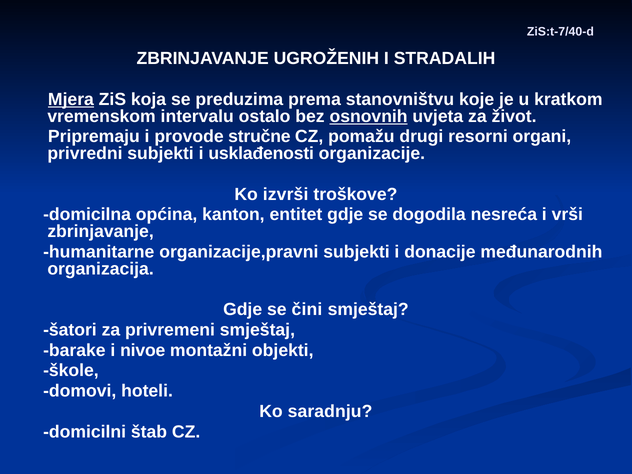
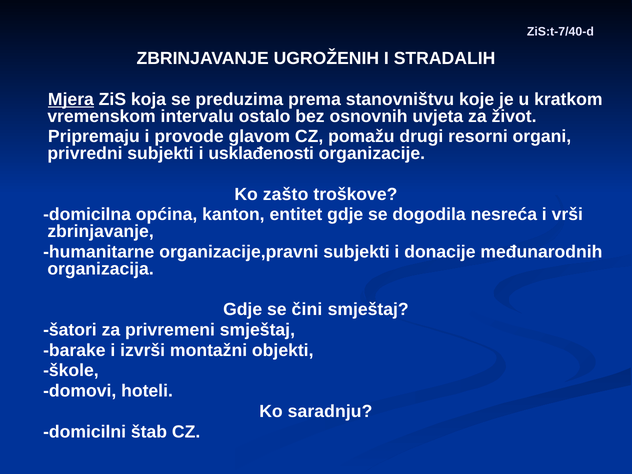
osnovnih underline: present -> none
stručne: stručne -> glavom
izvrši: izvrši -> zašto
nivoe: nivoe -> izvrši
